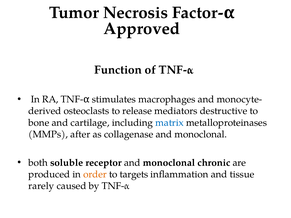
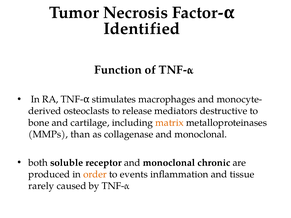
Approved: Approved -> Identified
matrix colour: blue -> orange
after: after -> than
targets: targets -> events
